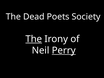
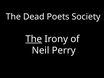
Perry underline: present -> none
